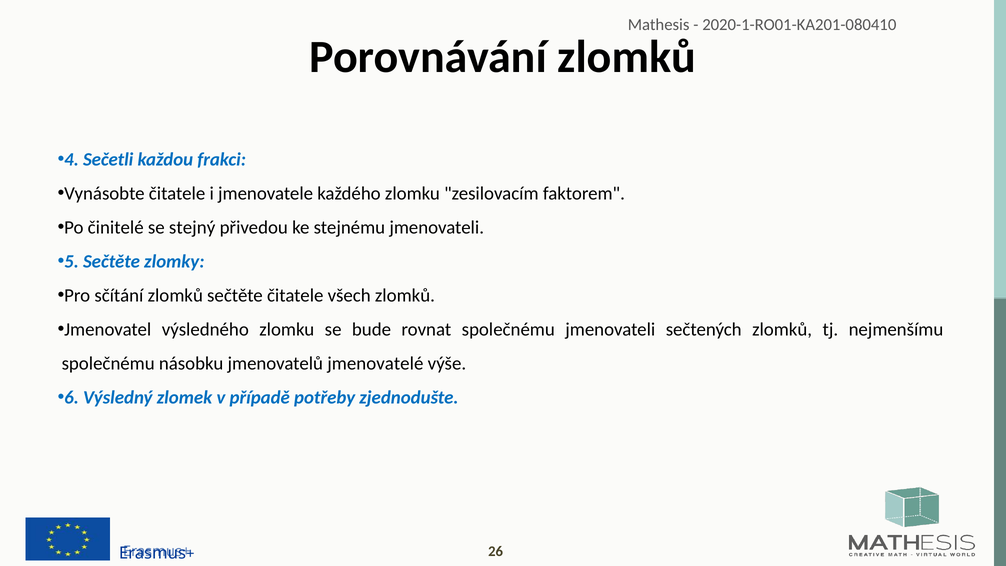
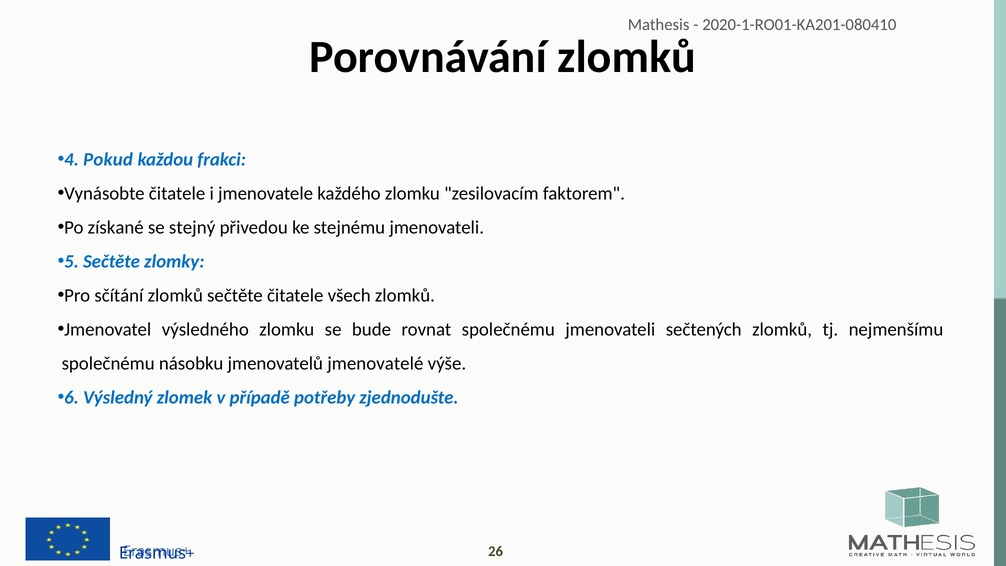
Sečetli: Sečetli -> Pokud
činitelé: činitelé -> získané
